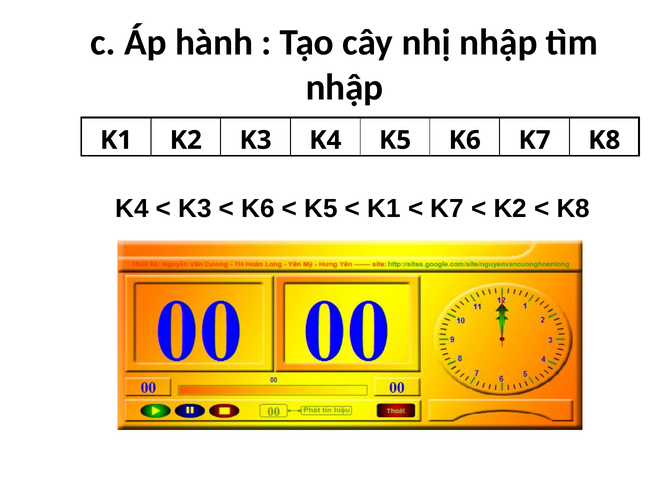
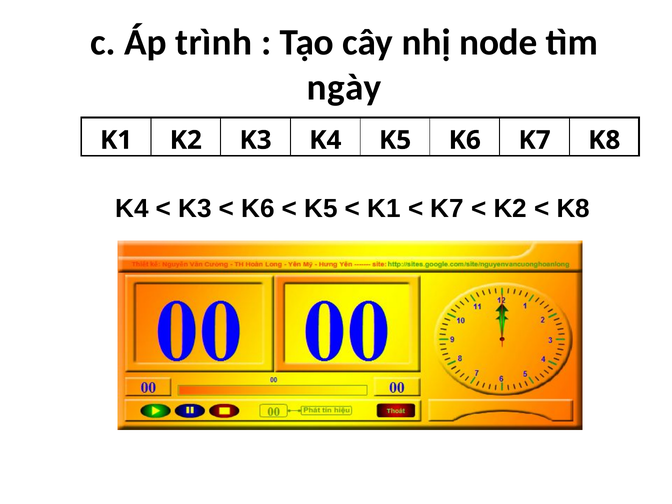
hành: hành -> trình
nhị nhập: nhập -> node
nhập at (345, 87): nhập -> ngày
